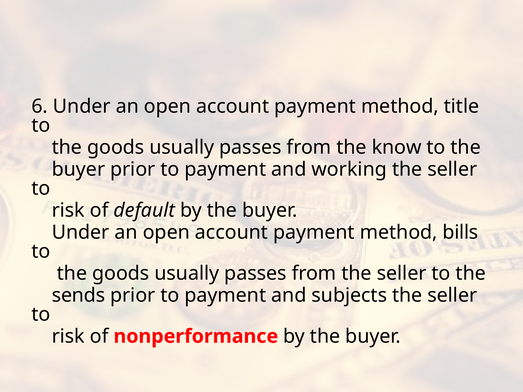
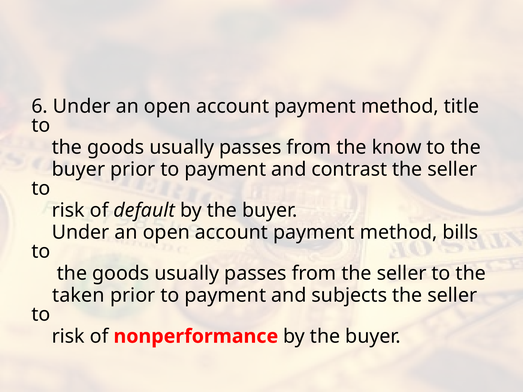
working: working -> contrast
sends: sends -> taken
